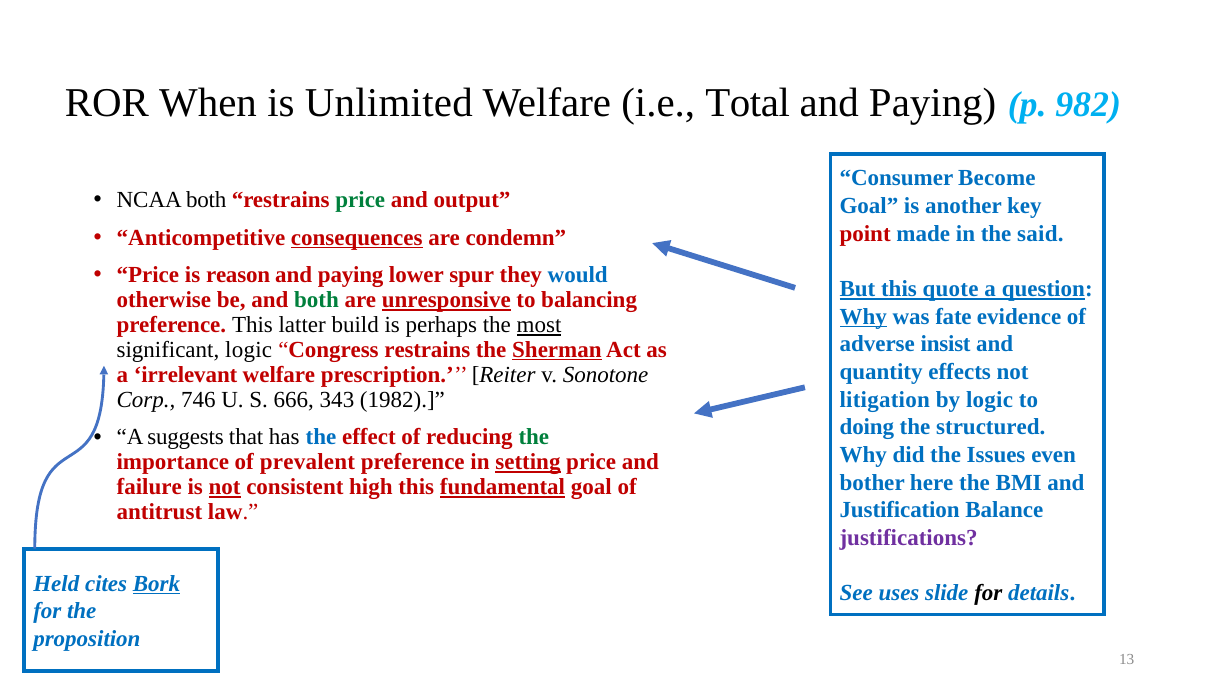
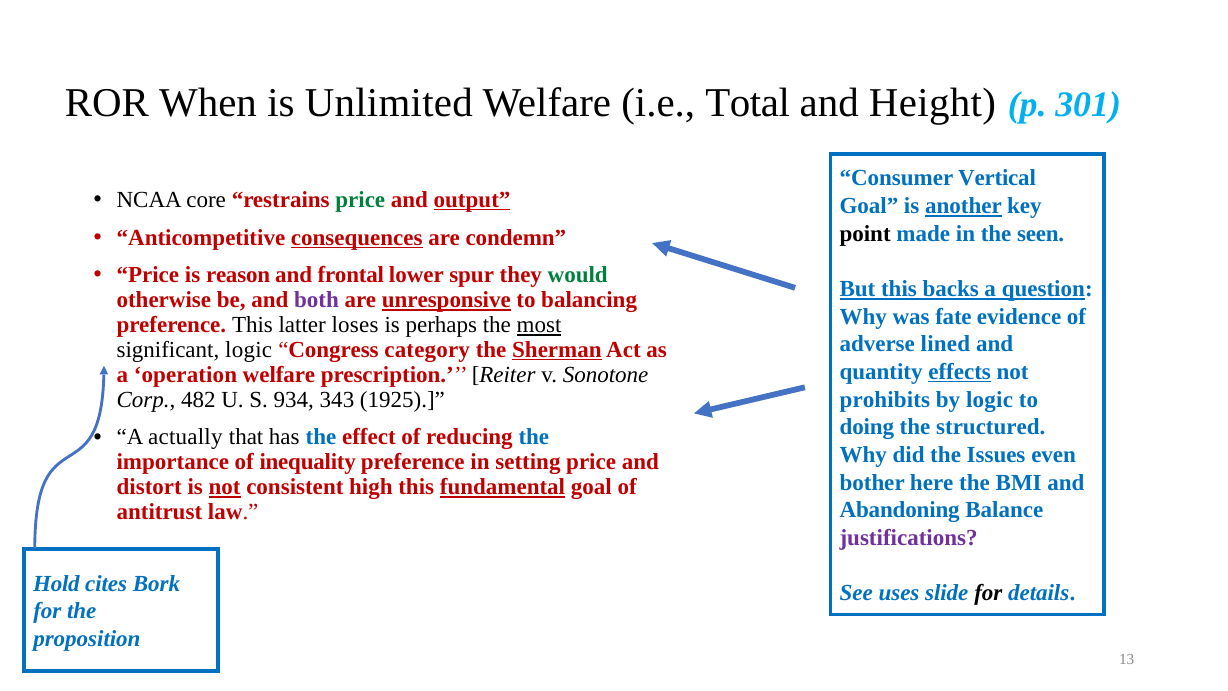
Paying at (933, 103): Paying -> Height
982: 982 -> 301
Become: Become -> Vertical
NCAA both: both -> core
output underline: none -> present
another underline: none -> present
point colour: red -> black
said: said -> seen
paying at (351, 275): paying -> frontal
would colour: blue -> green
quote: quote -> backs
both at (317, 300) colour: green -> purple
Why at (863, 316) underline: present -> none
build: build -> loses
insist: insist -> lined
Congress restrains: restrains -> category
effects underline: none -> present
irrelevant: irrelevant -> operation
litigation: litigation -> prohibits
746: 746 -> 482
666: 666 -> 934
1982: 1982 -> 1925
suggests: suggests -> actually
the at (534, 437) colour: green -> blue
prevalent: prevalent -> inequality
setting underline: present -> none
failure: failure -> distort
Justification: Justification -> Abandoning
Held: Held -> Hold
Bork underline: present -> none
